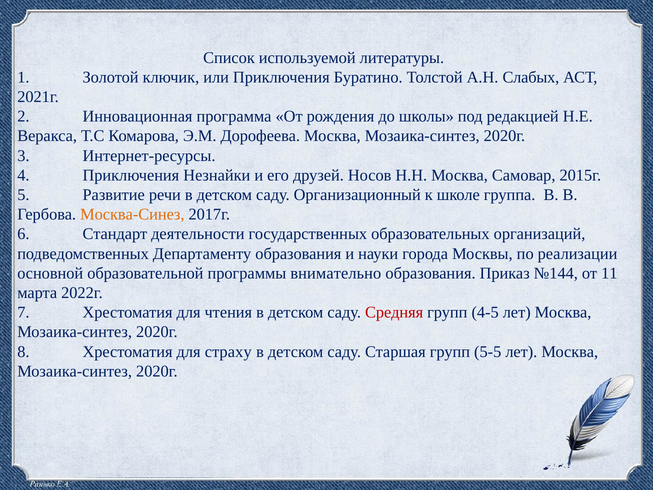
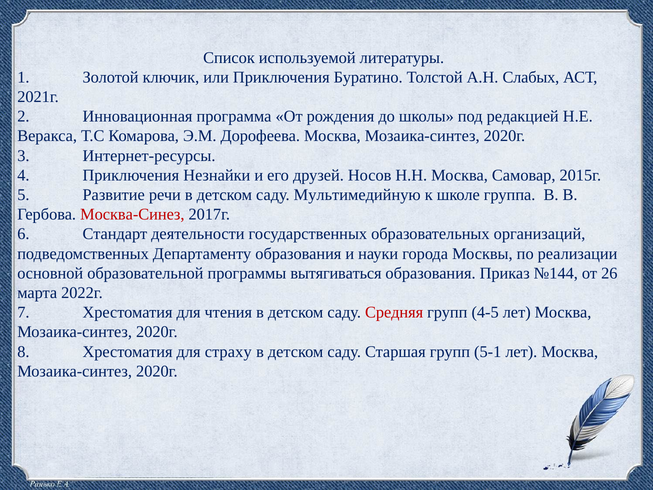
Организационный: Организационный -> Мультимедийную
Москва-Синез colour: orange -> red
внимательно: внимательно -> вытягиваться
11: 11 -> 26
5-5: 5-5 -> 5-1
